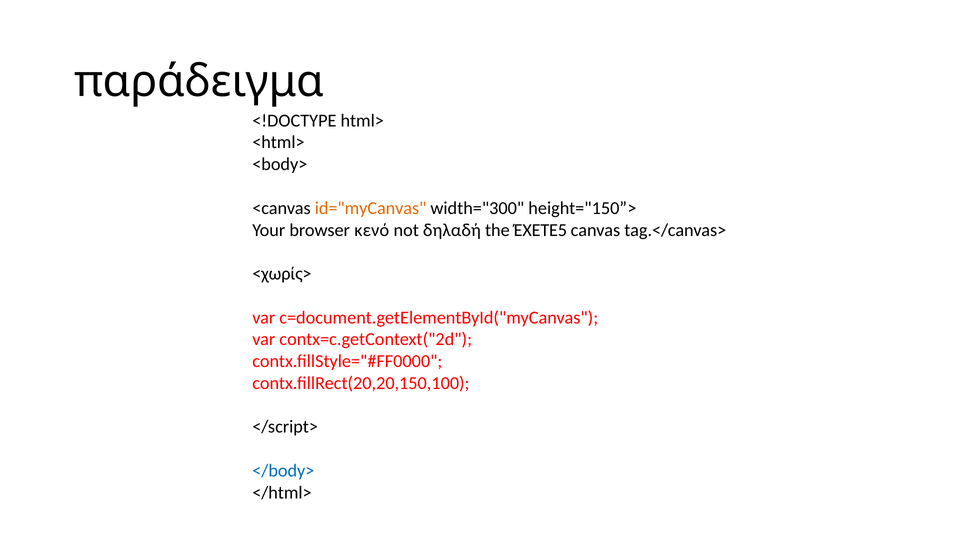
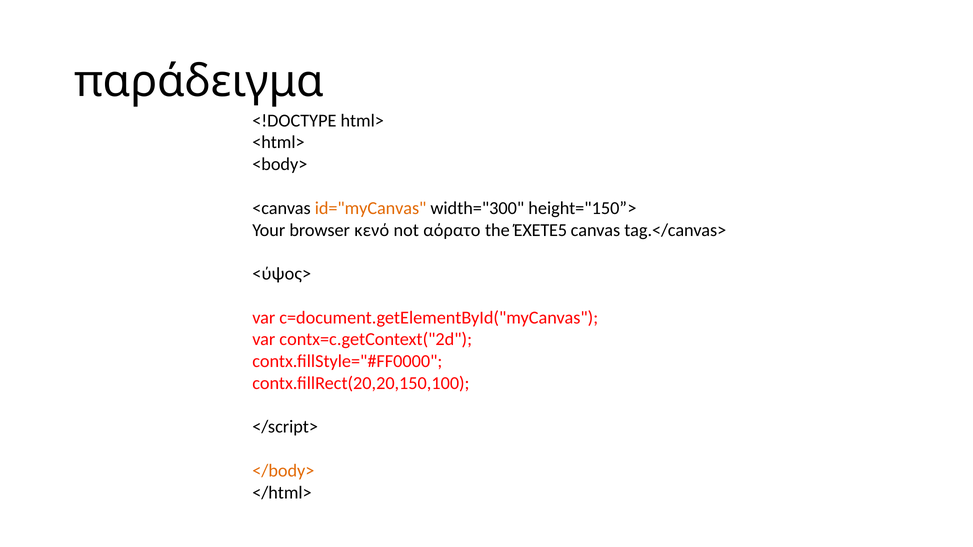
δηλαδή: δηλαδή -> αόρατο
<χωρίς>: <χωρίς> -> <ύψος>
</body> colour: blue -> orange
